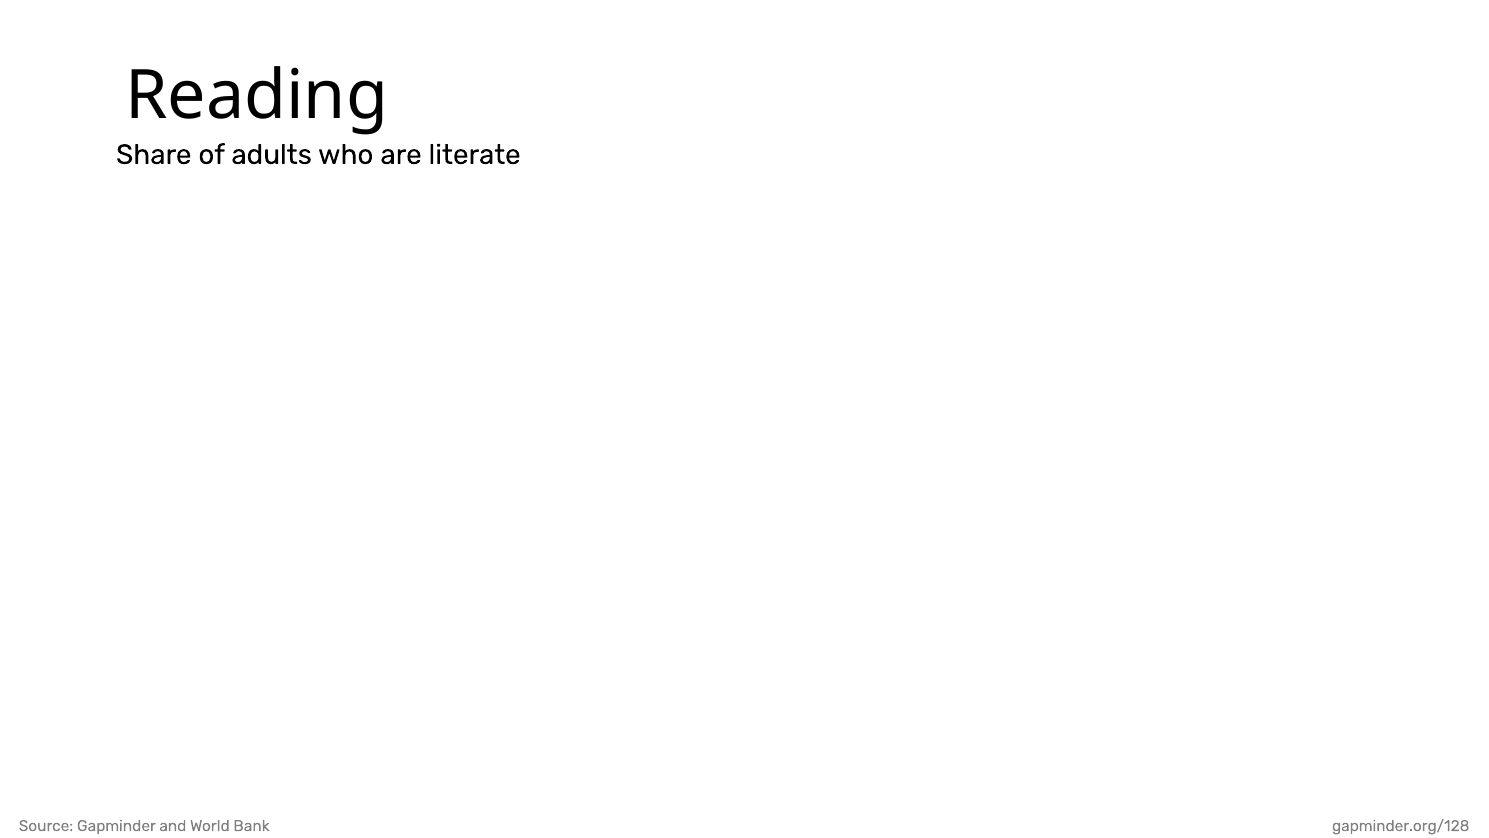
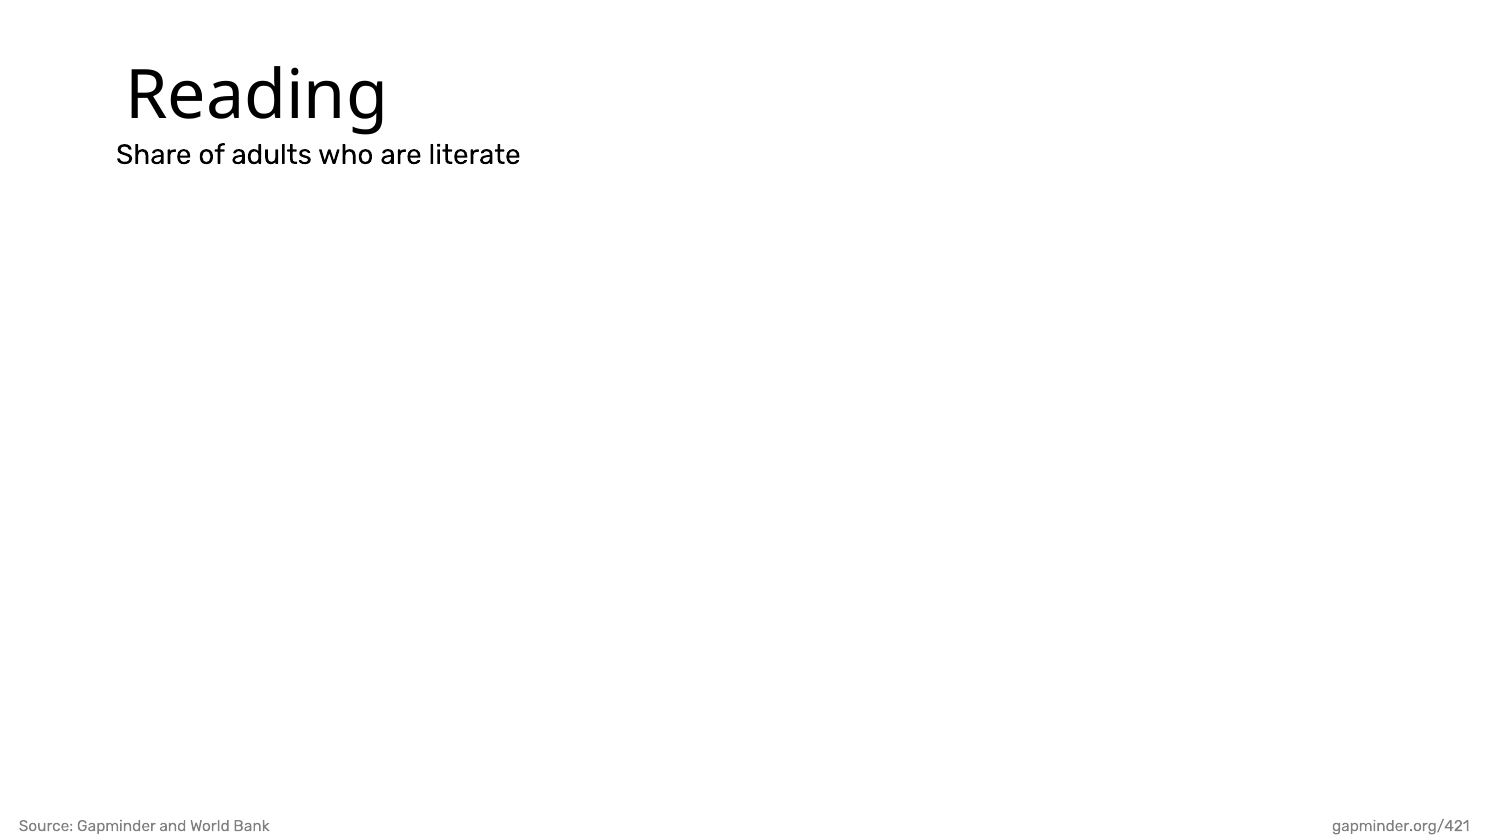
gapminder.org/128: gapminder.org/128 -> gapminder.org/421
